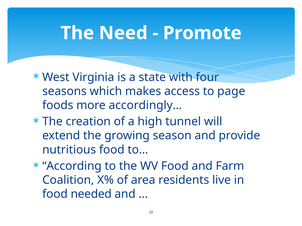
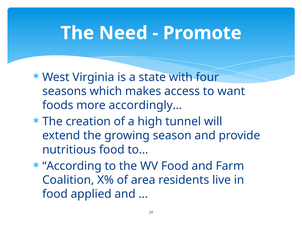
page: page -> want
needed: needed -> applied
